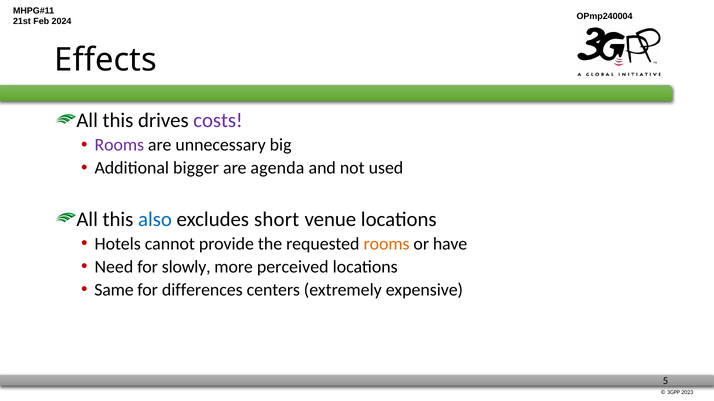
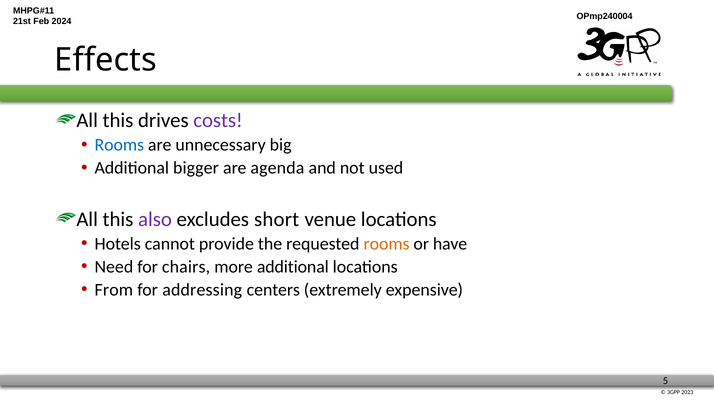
Rooms at (119, 145) colour: purple -> blue
also colour: blue -> purple
slowly: slowly -> chairs
more perceived: perceived -> additional
Same: Same -> From
differences: differences -> addressing
